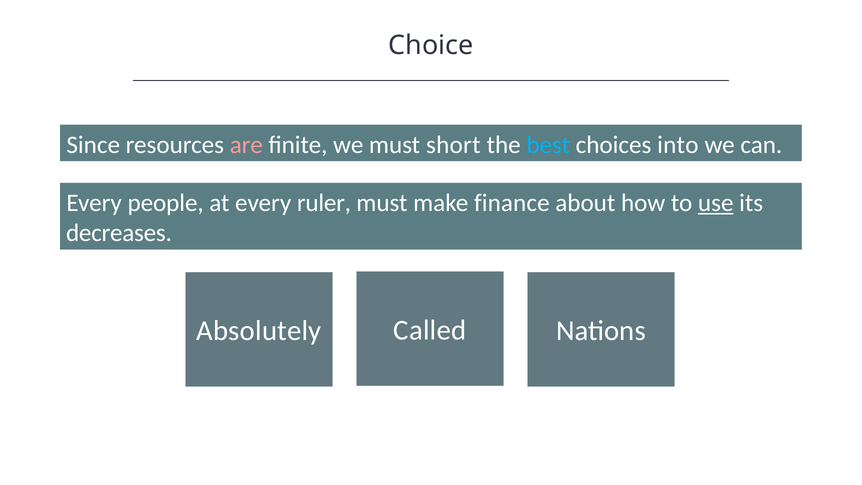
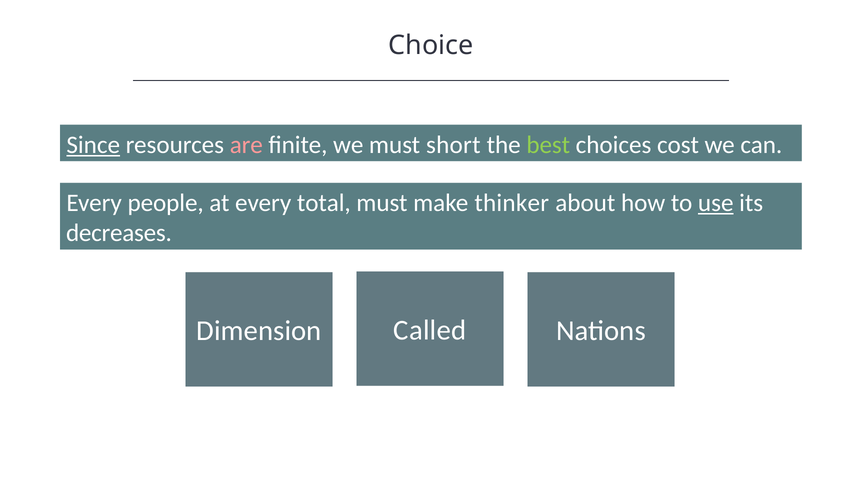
Since underline: none -> present
best colour: light blue -> light green
into: into -> cost
ruler: ruler -> total
finance: finance -> thinker
Absolutely: Absolutely -> Dimension
